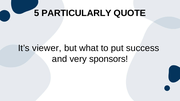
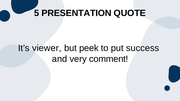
PARTICULARLY: PARTICULARLY -> PRESENTATION
what: what -> peek
sponsors: sponsors -> comment
